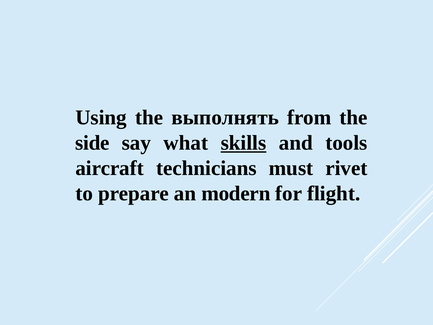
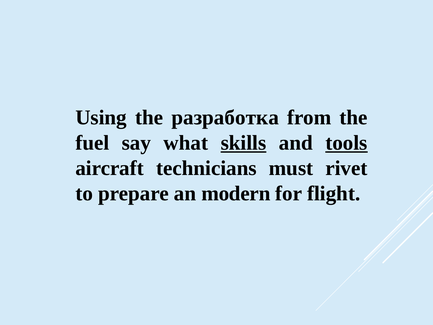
выполнять: выполнять -> разработка
side: side -> fuel
tools underline: none -> present
